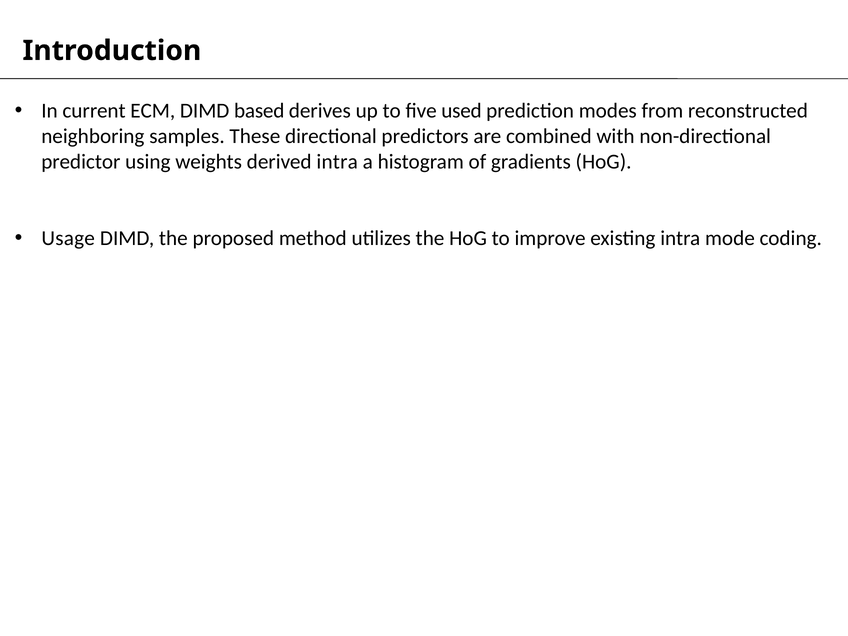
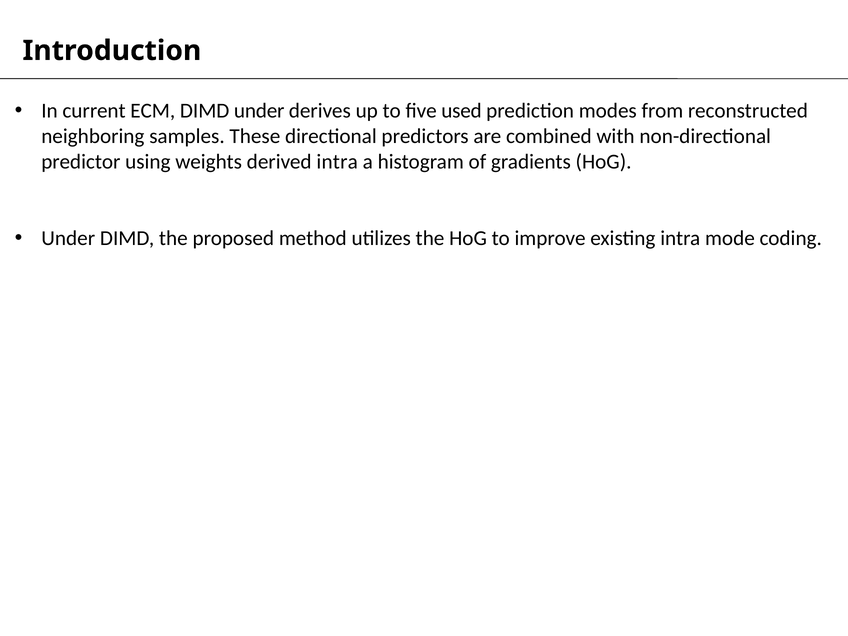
DIMD based: based -> under
Usage at (68, 238): Usage -> Under
